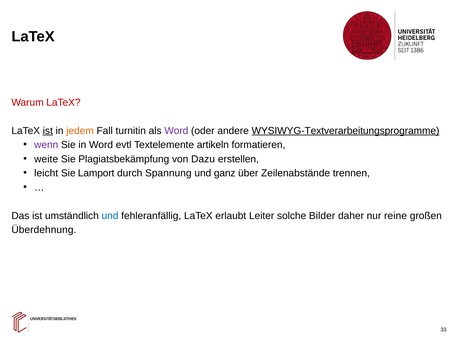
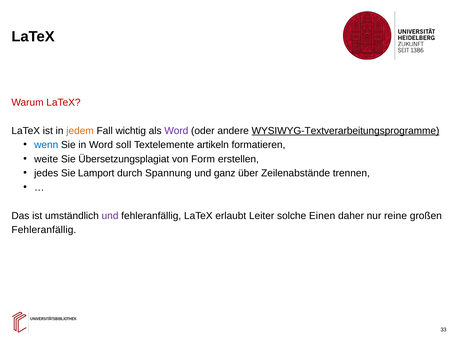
ist at (48, 131) underline: present -> none
turnitin: turnitin -> wichtig
wenn colour: purple -> blue
evtl: evtl -> soll
Plagiatsbekämpfung: Plagiatsbekämpfung -> Übersetzungsplagiat
Dazu: Dazu -> Form
leicht: leicht -> jedes
und at (110, 215) colour: blue -> purple
Bilder: Bilder -> Einen
Überdehnung at (44, 230): Überdehnung -> Fehleranfällig
